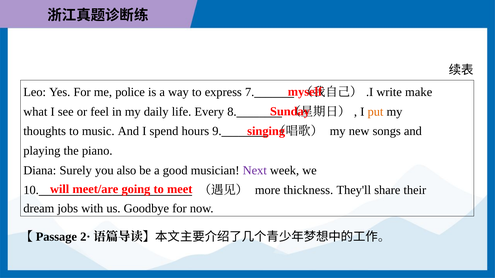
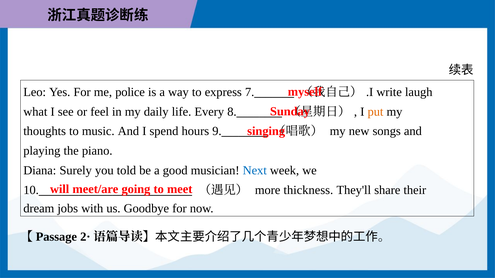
make: make -> laugh
also: also -> told
Next colour: purple -> blue
